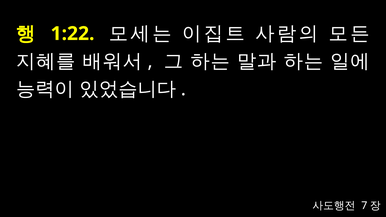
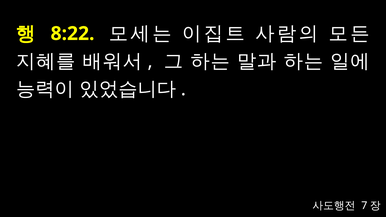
1:22: 1:22 -> 8:22
